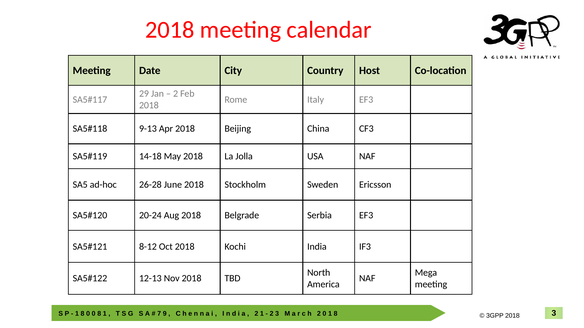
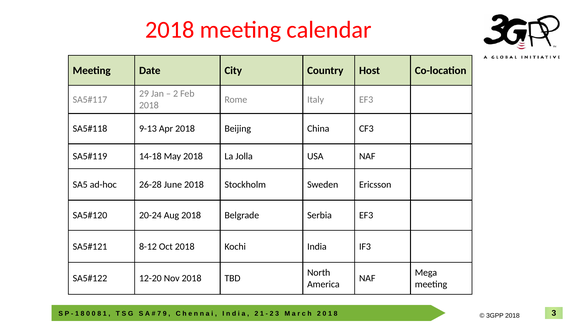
12-13: 12-13 -> 12-20
